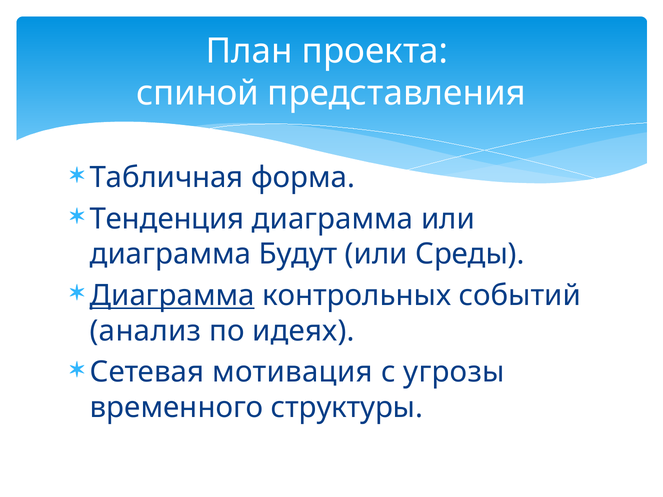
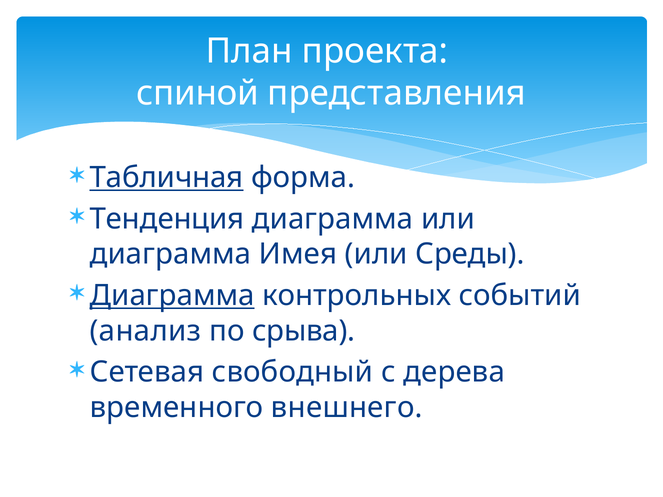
Табличная underline: none -> present
Будут: Будут -> Имея
идеях: идеях -> срыва
мотивация: мотивация -> свободный
угрозы: угрозы -> дерева
структуры: структуры -> внешнего
